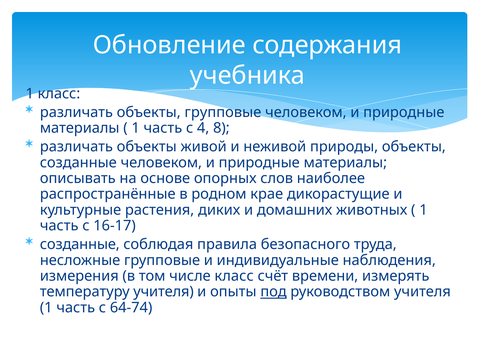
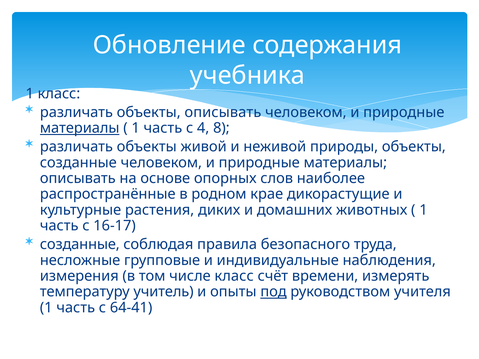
объекты групповые: групповые -> описывать
материалы at (80, 128) underline: none -> present
температуру учителя: учителя -> учитель
64-74: 64-74 -> 64-41
